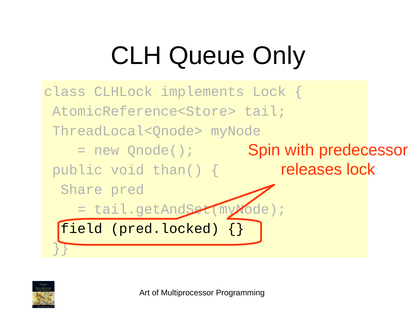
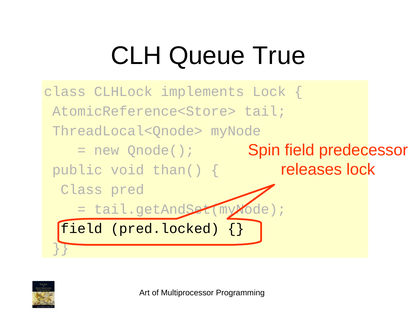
Only: Only -> True
Spin with: with -> field
Share at (82, 189): Share -> Class
